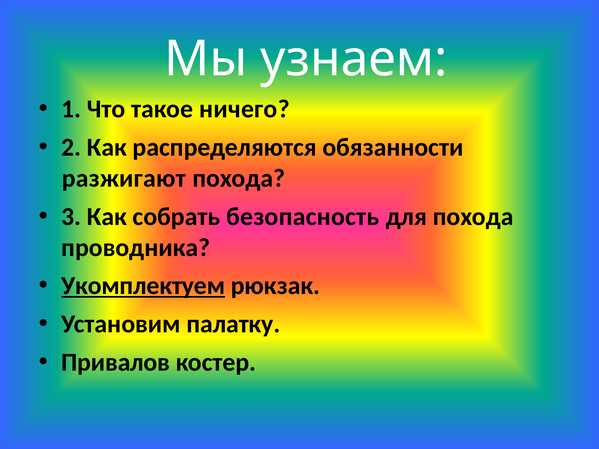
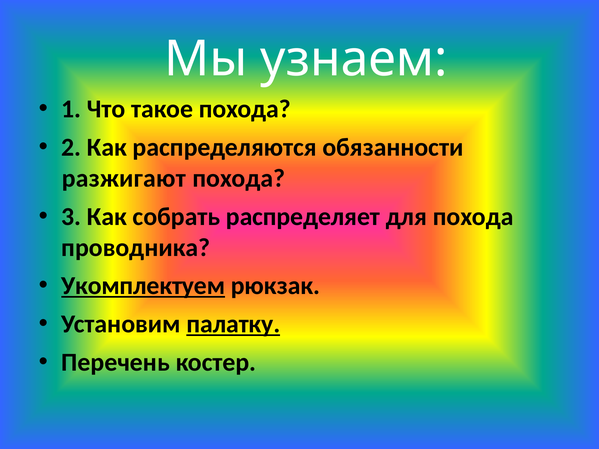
такое ничего: ничего -> похода
безопасность: безопасность -> распределяет
палатку underline: none -> present
Привалов: Привалов -> Перечень
